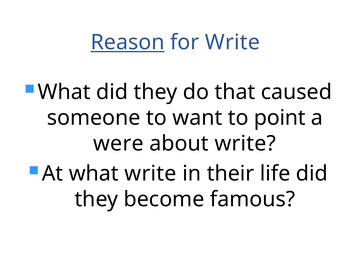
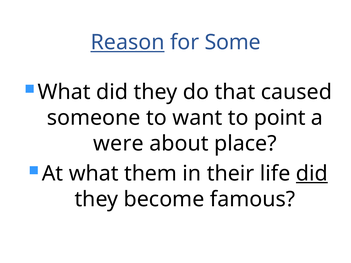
for Write: Write -> Some
about write: write -> place
what write: write -> them
did at (312, 174) underline: none -> present
